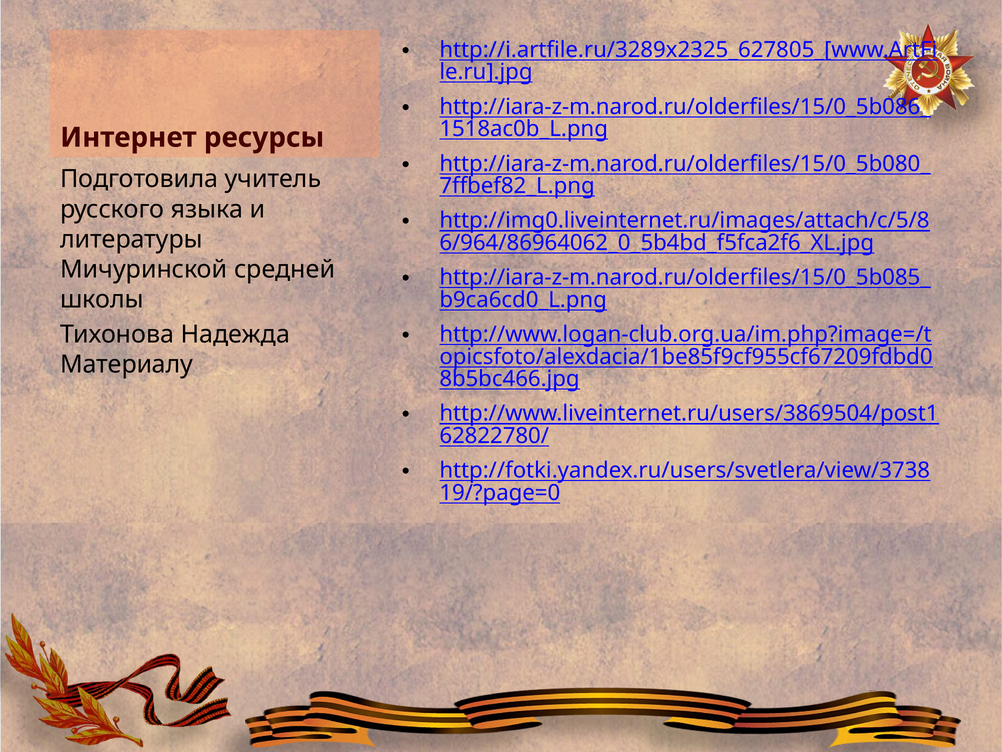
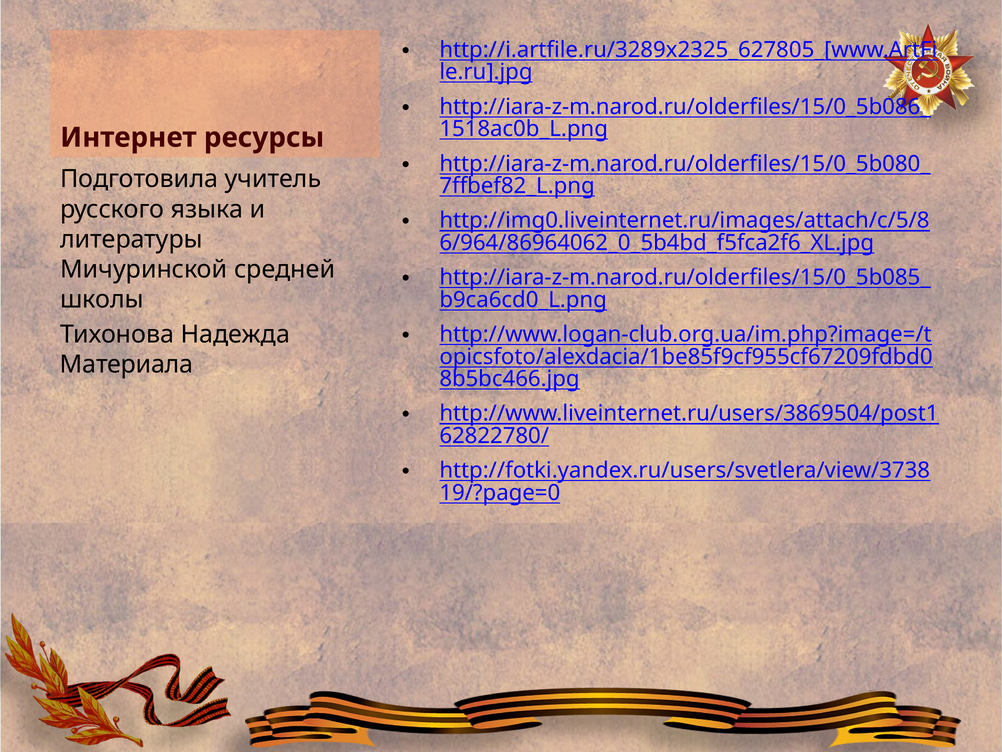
Материалу: Материалу -> Материала
